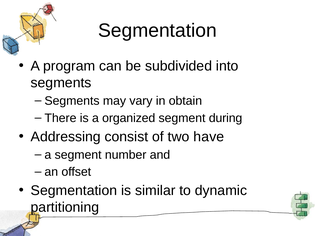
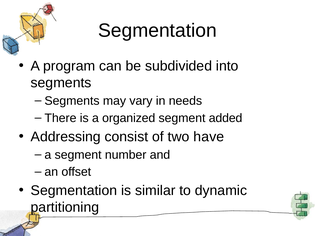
obtain: obtain -> needs
during: during -> added
